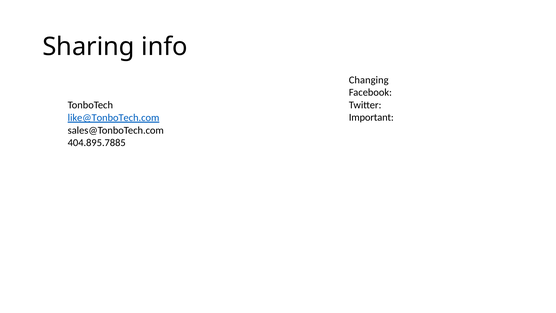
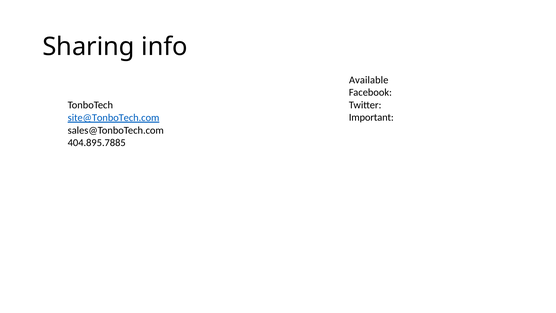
Changing: Changing -> Available
like@TonboTech.com: like@TonboTech.com -> site@TonboTech.com
